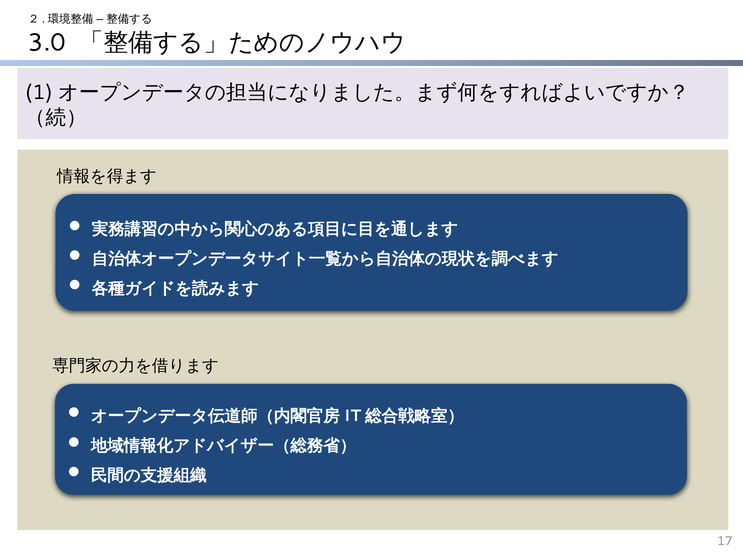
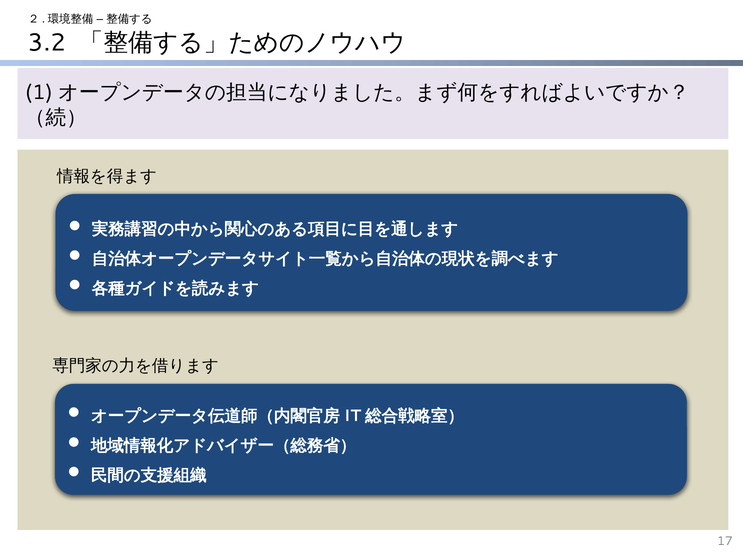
3.0: 3.0 -> 3.2
